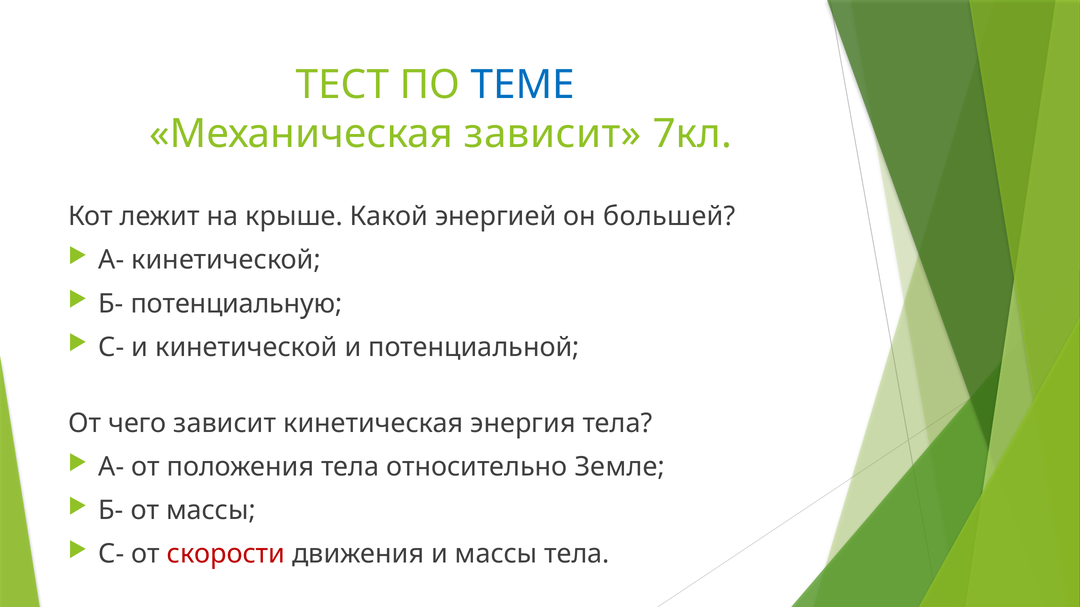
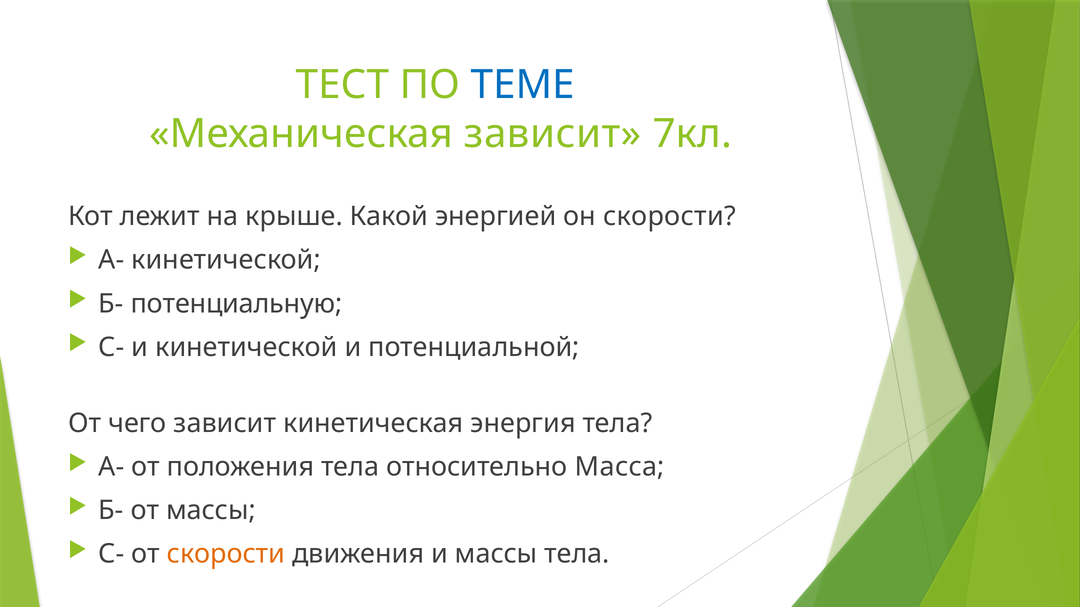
он большей: большей -> скорости
Земле: Земле -> Масса
скорости at (226, 555) colour: red -> orange
